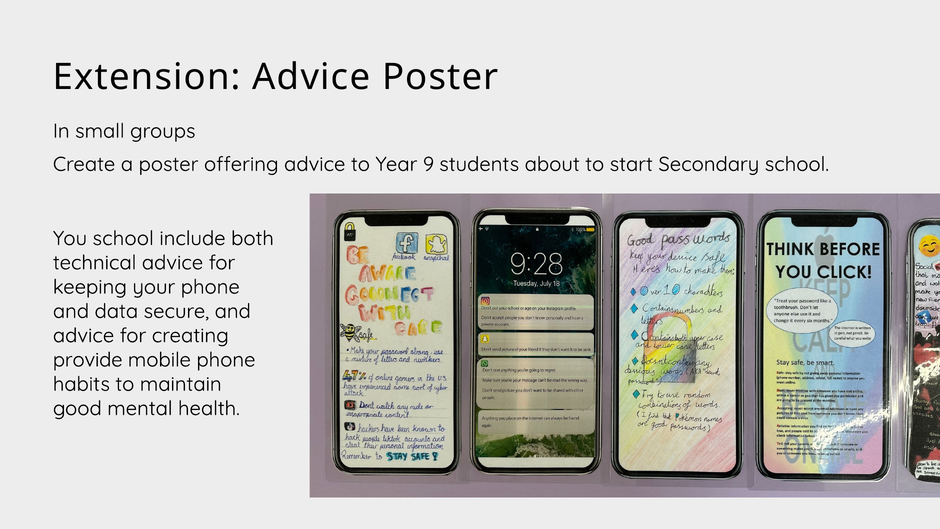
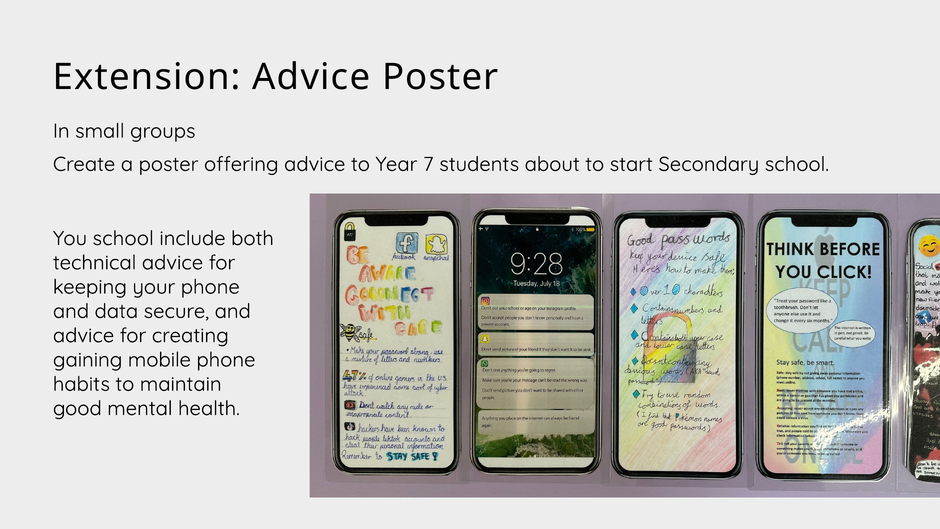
9: 9 -> 7
provide: provide -> gaining
